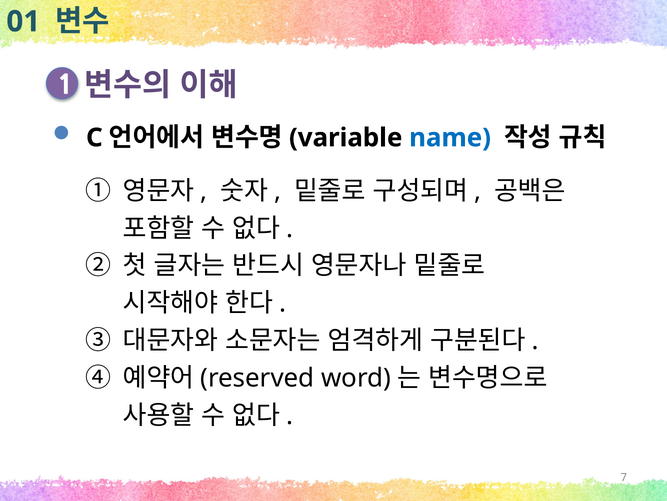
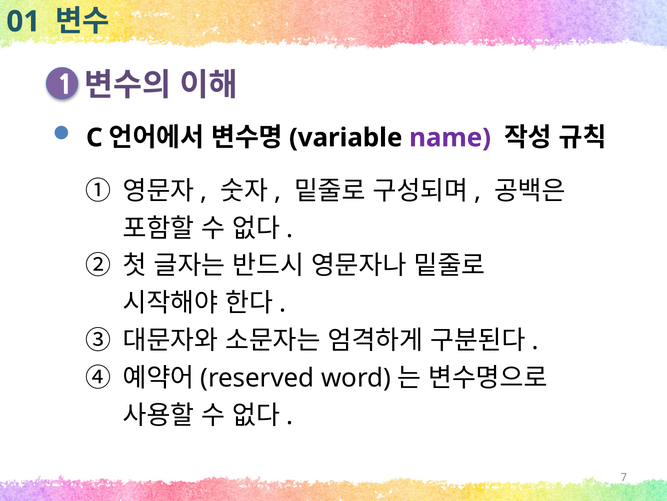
name colour: blue -> purple
